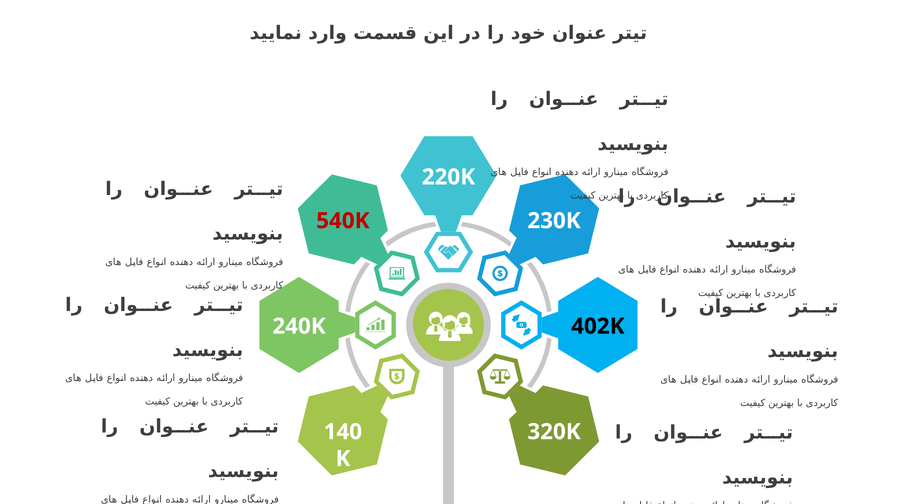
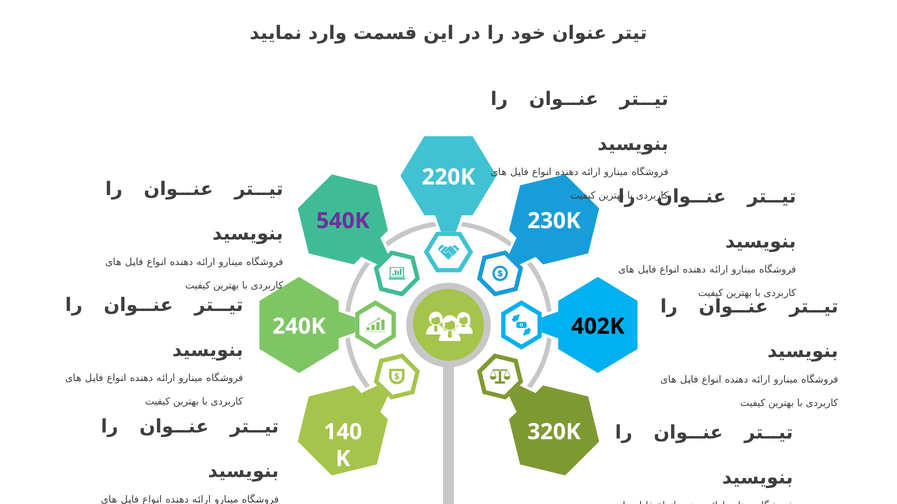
540K colour: red -> purple
